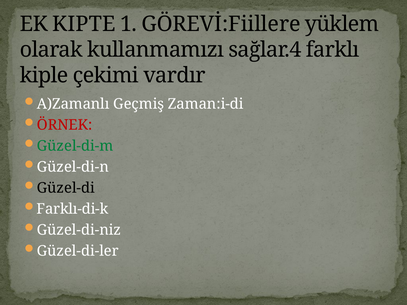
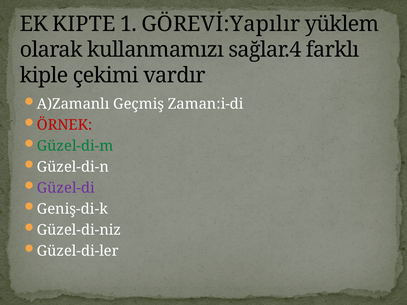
GÖREVİ:Fiillere: GÖREVİ:Fiillere -> GÖREVİ:Yapılır
Güzel-di colour: black -> purple
Farklı-di-k: Farklı-di-k -> Geniş-di-k
